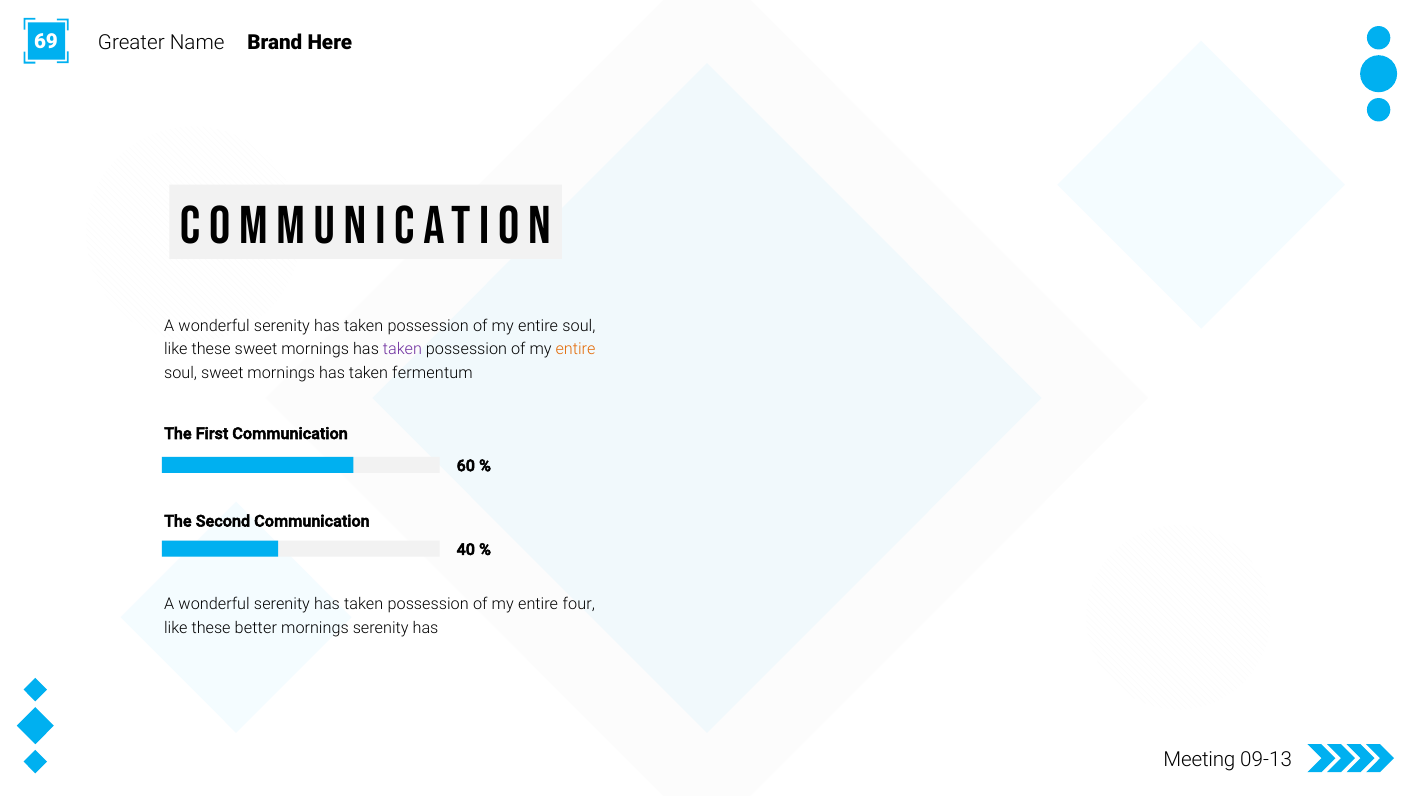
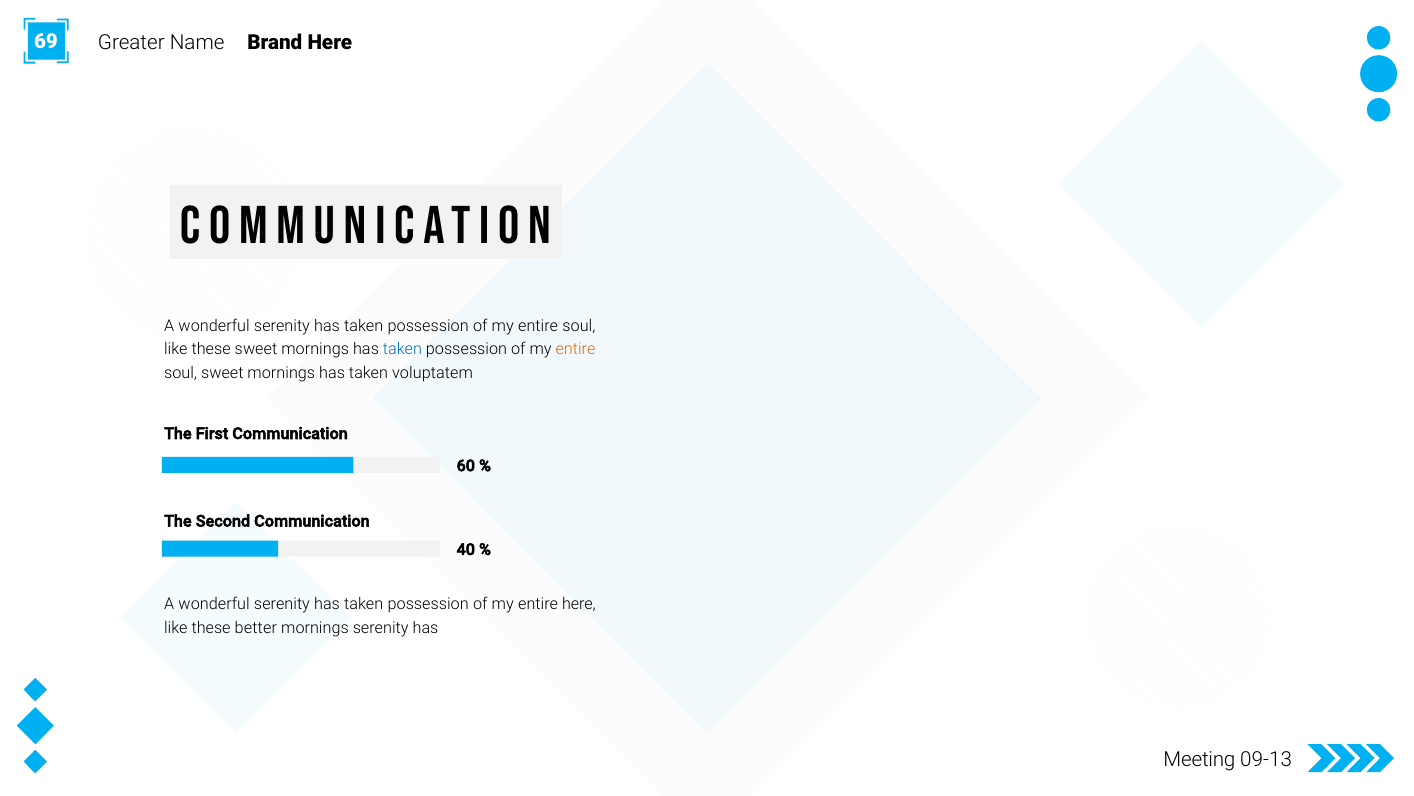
taken at (402, 349) colour: purple -> blue
fermentum: fermentum -> voluptatem
entire four: four -> here
